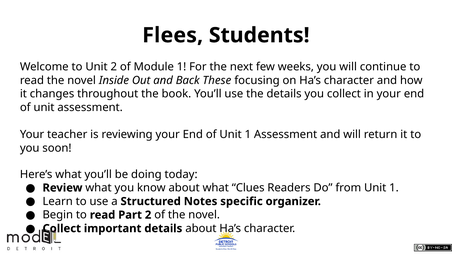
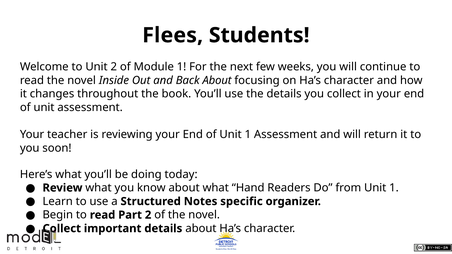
Back These: These -> About
Clues: Clues -> Hand
